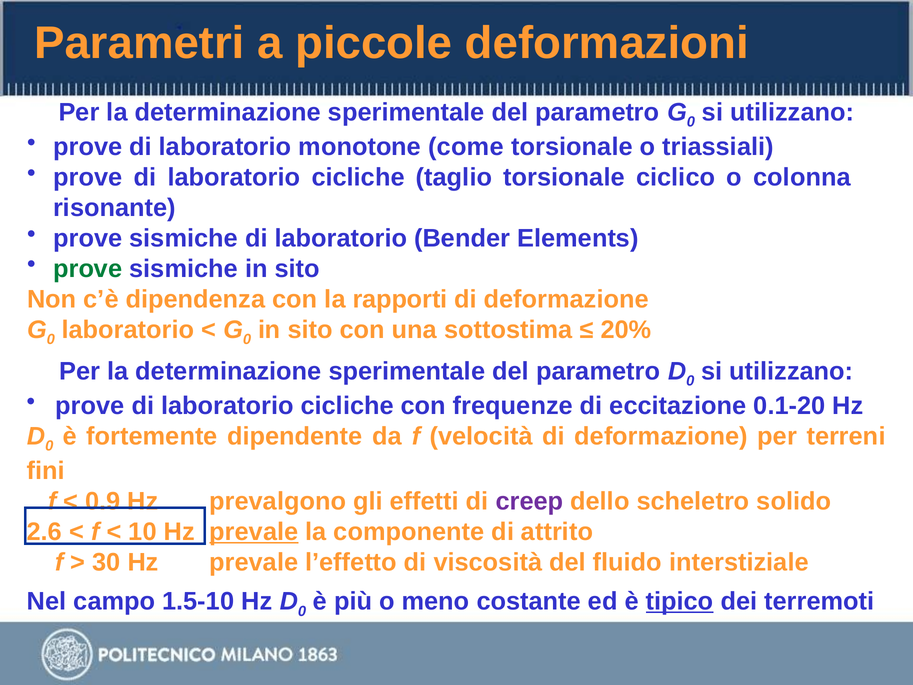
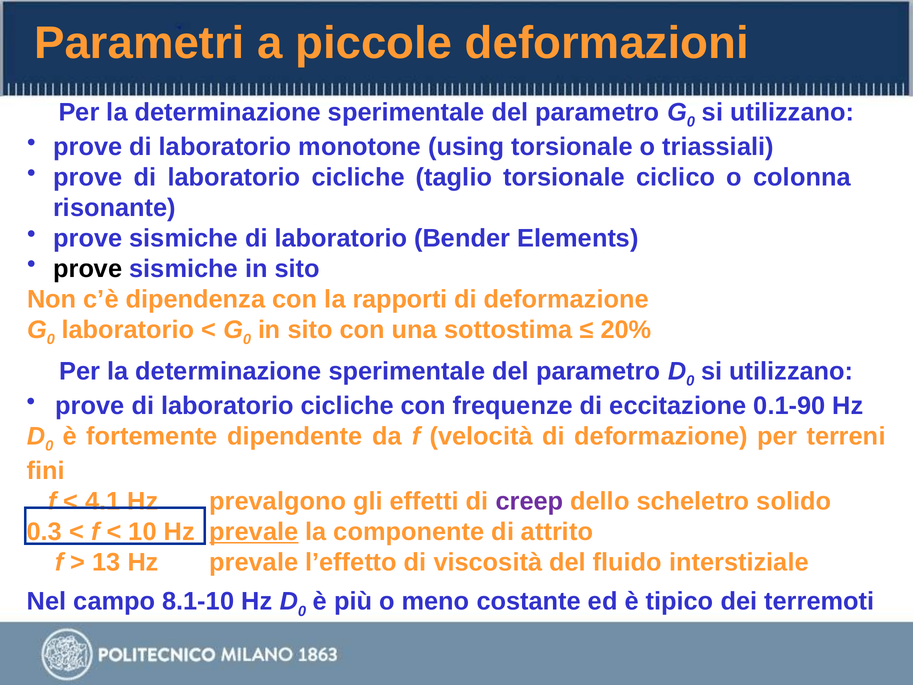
come: come -> using
prove at (88, 269) colour: green -> black
0.1-20: 0.1-20 -> 0.1-90
0.9: 0.9 -> 4.1
2.6: 2.6 -> 0.3
30: 30 -> 13
1.5-10: 1.5-10 -> 8.1-10
tipico underline: present -> none
